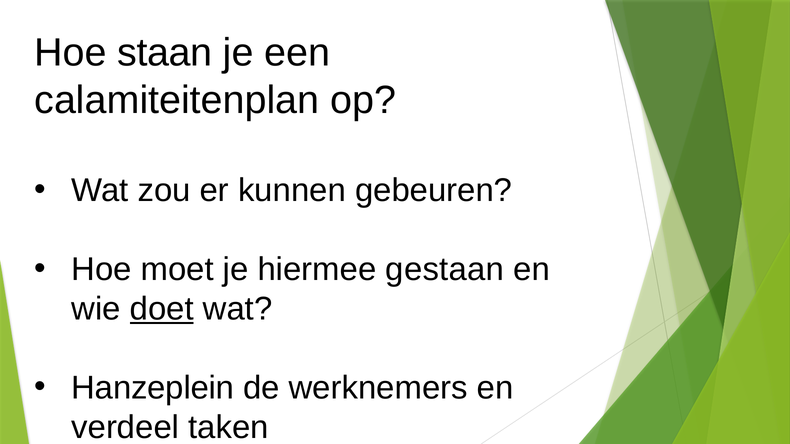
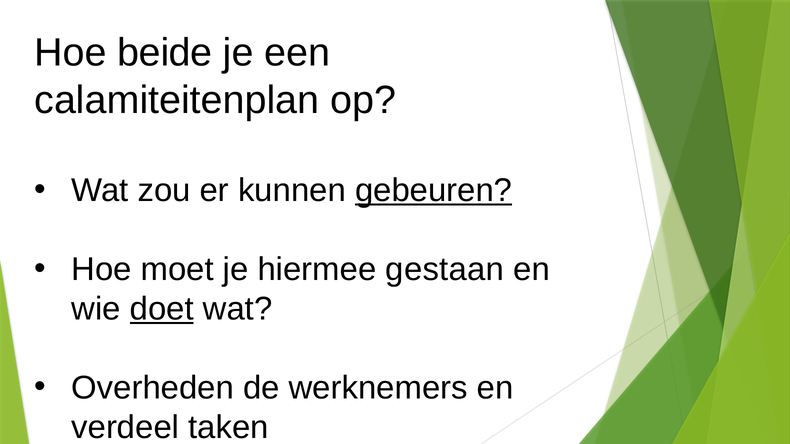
staan: staan -> beide
gebeuren underline: none -> present
Hanzeplein: Hanzeplein -> Overheden
